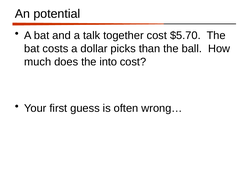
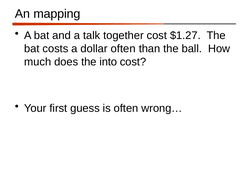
potential: potential -> mapping
$5.70: $5.70 -> $1.27
dollar picks: picks -> often
